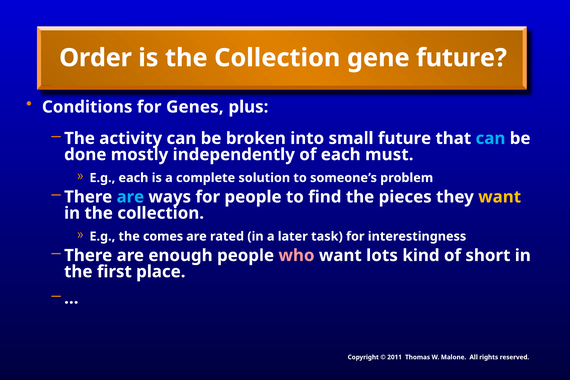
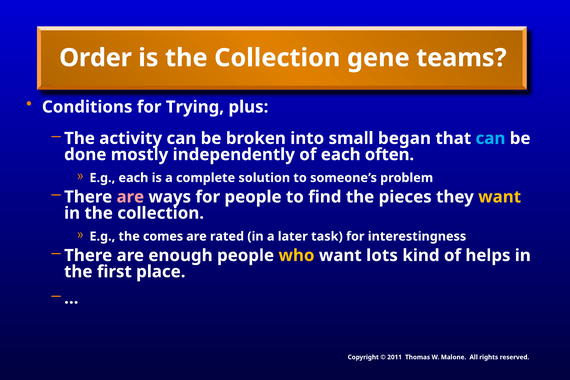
gene future: future -> teams
Genes: Genes -> Trying
small future: future -> began
must: must -> often
are at (130, 197) colour: light blue -> pink
who colour: pink -> yellow
short: short -> helps
